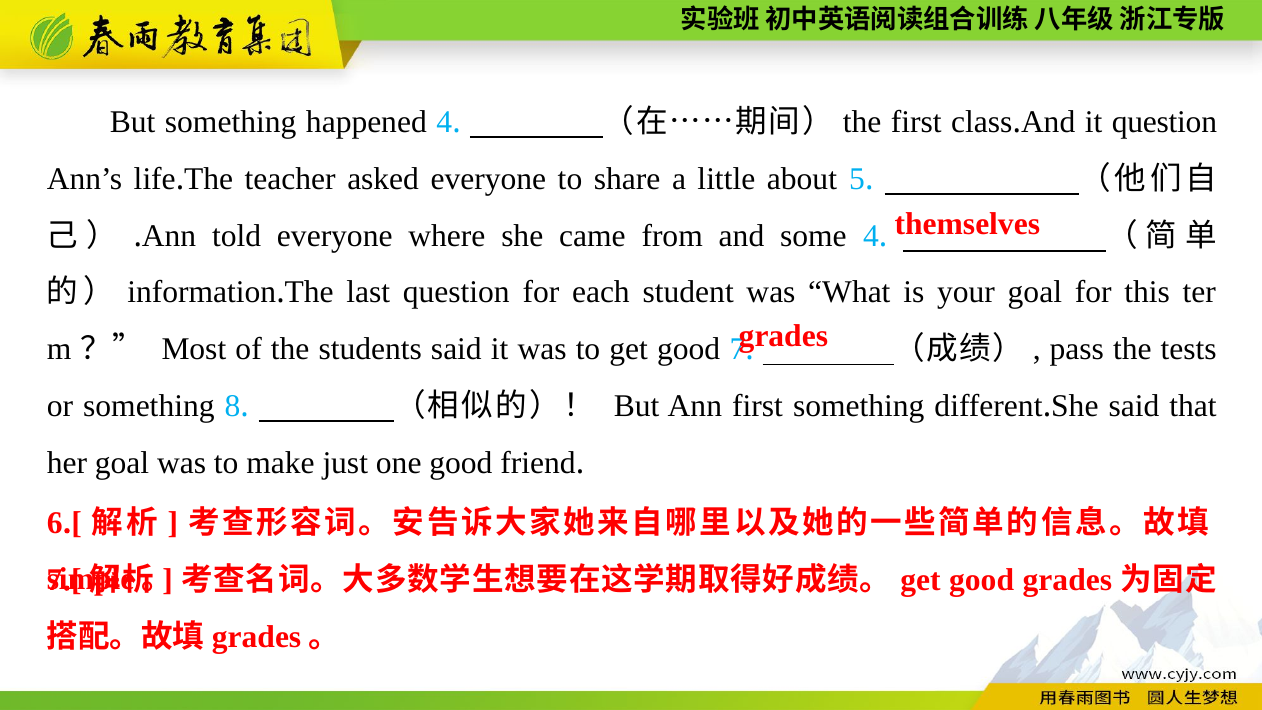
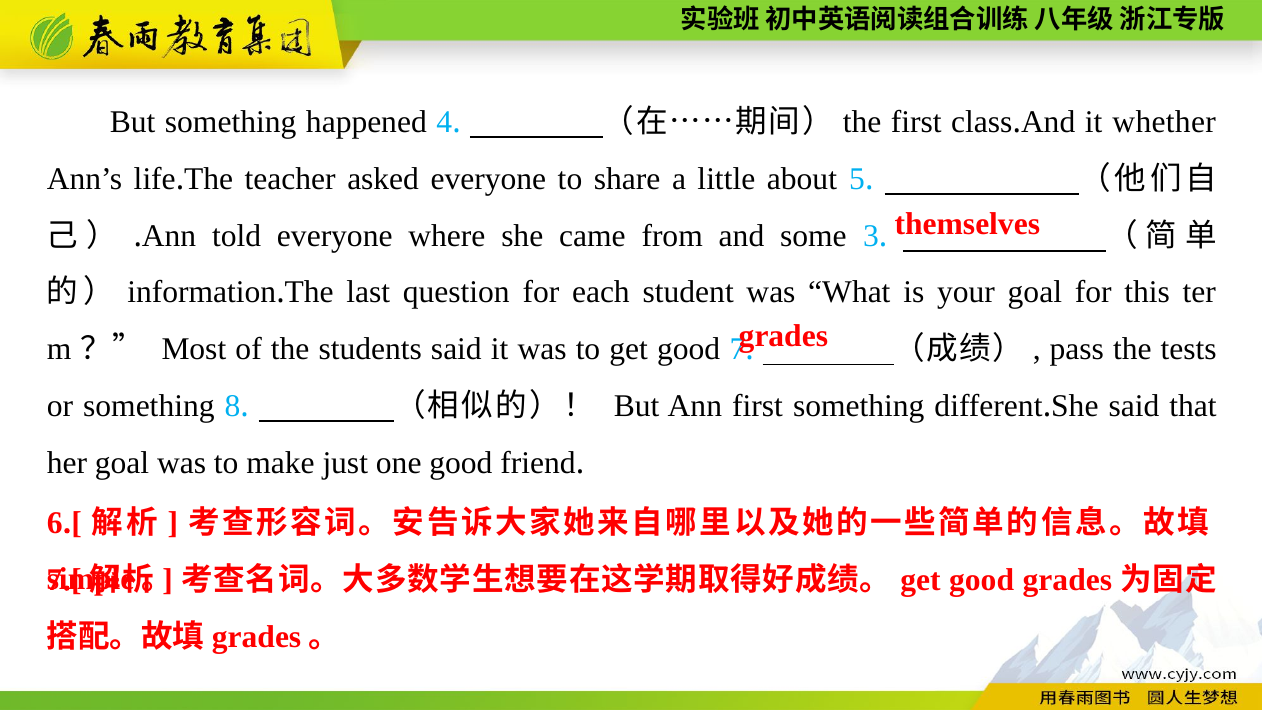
it question: question -> whether
some 4: 4 -> 3
